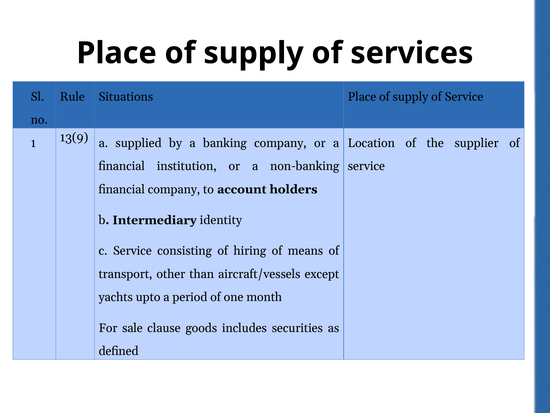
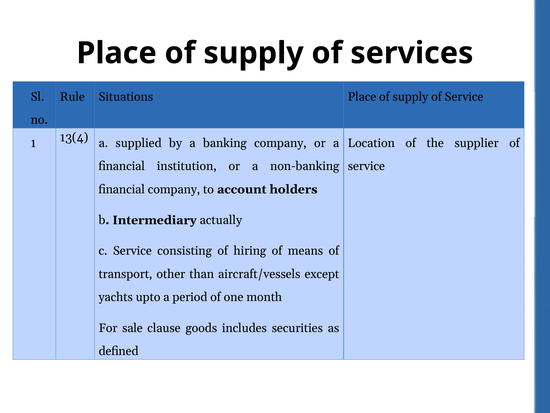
13(9: 13(9 -> 13(4
identity: identity -> actually
